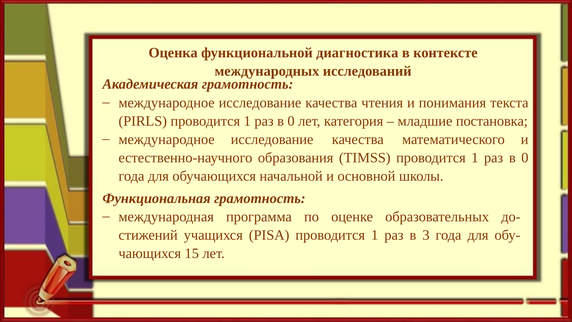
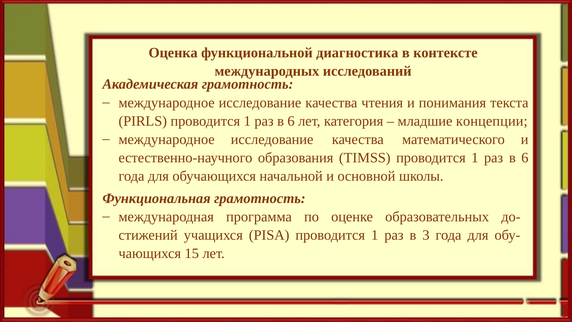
0 at (291, 121): 0 -> 6
постановка: постановка -> концепции
0 at (525, 158): 0 -> 6
